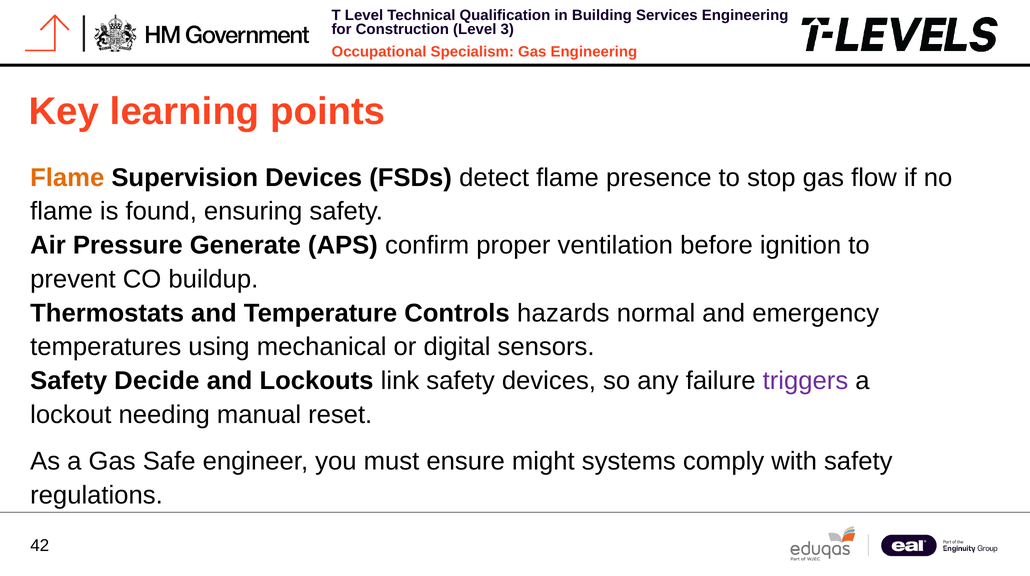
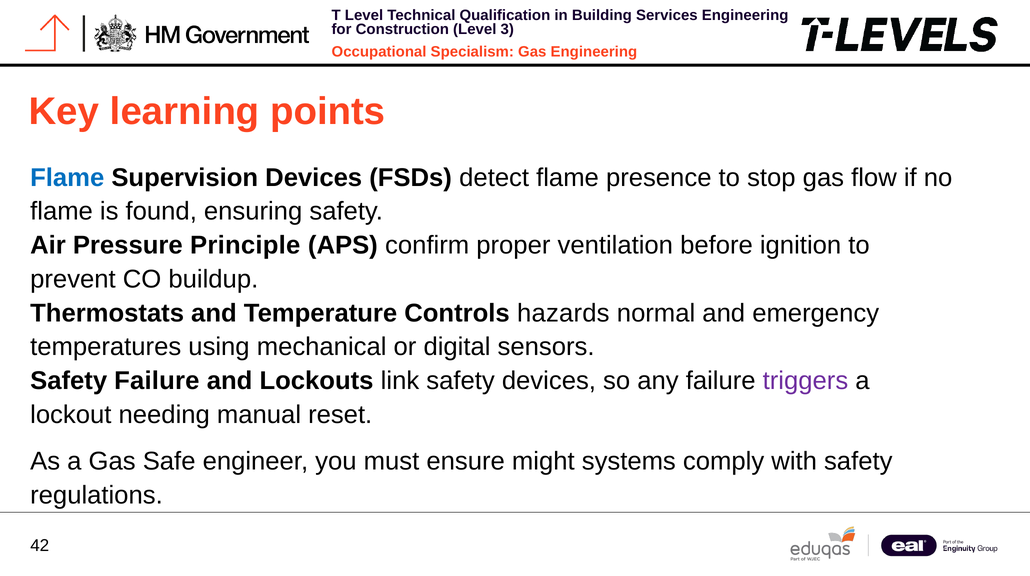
Flame at (67, 178) colour: orange -> blue
Generate: Generate -> Principle
Safety Decide: Decide -> Failure
